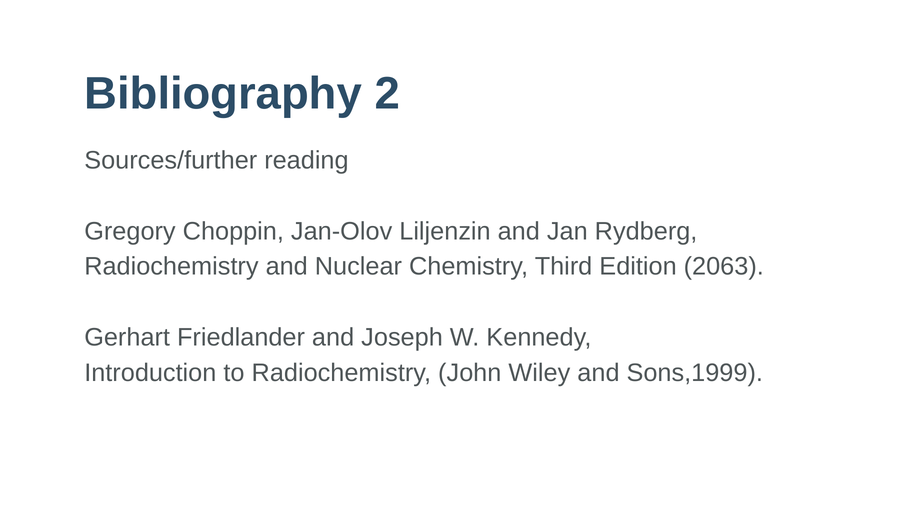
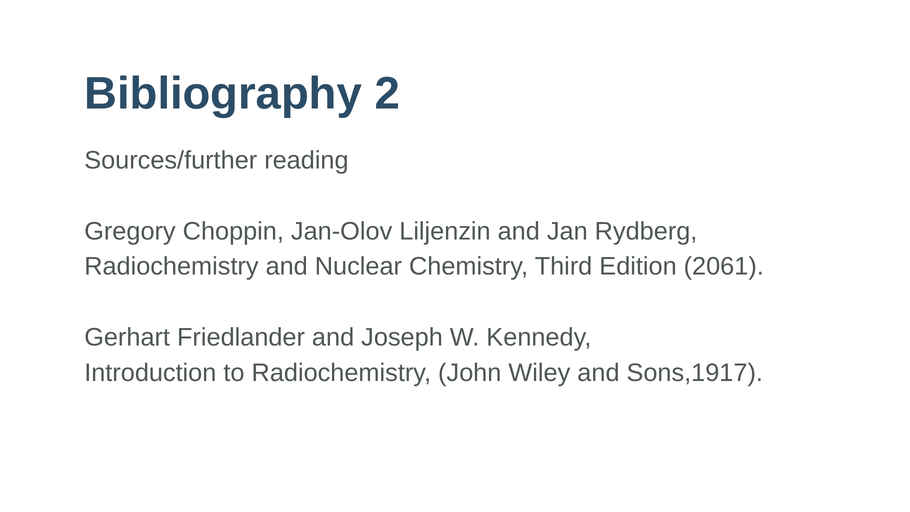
2063: 2063 -> 2061
Sons,1999: Sons,1999 -> Sons,1917
